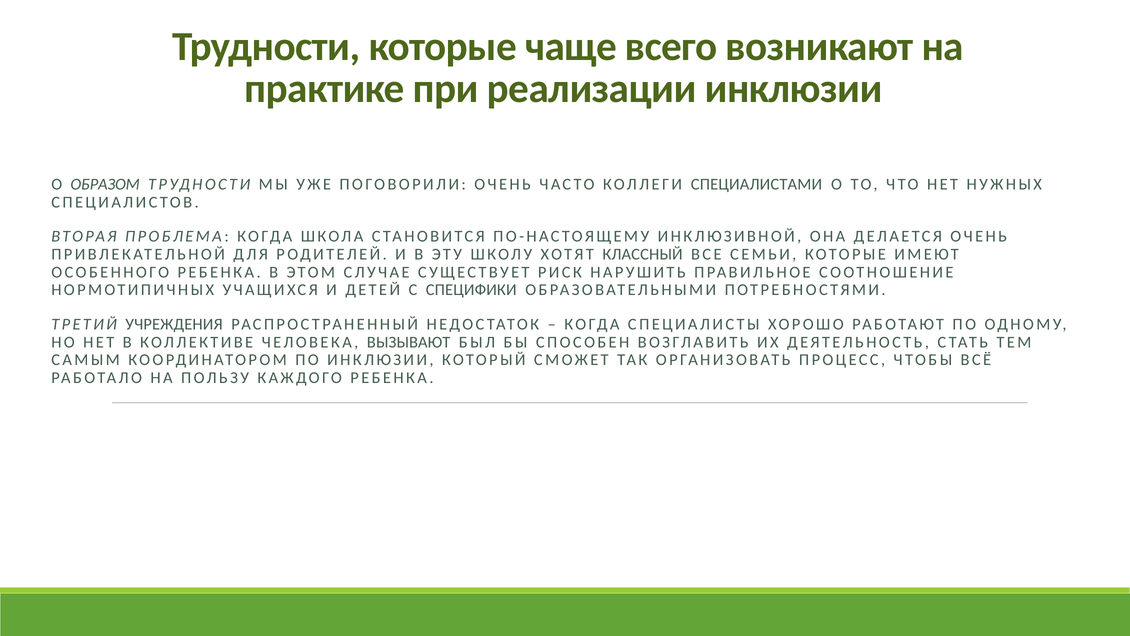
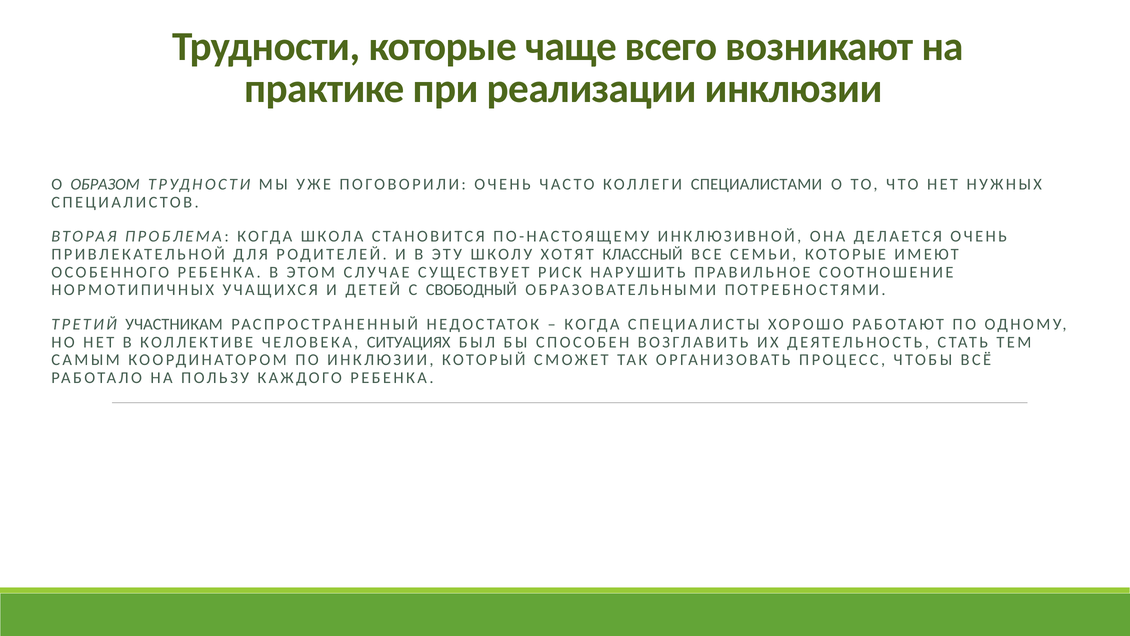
СПЕЦИФИКИ: СПЕЦИФИКИ -> СВОБОДНЫЙ
УЧРЕЖДЕНИЯ: УЧРЕЖДЕНИЯ -> УЧАСТНИКАМ
ВЫЗЫВАЮТ: ВЫЗЫВАЮТ -> СИТУАЦИЯХ
